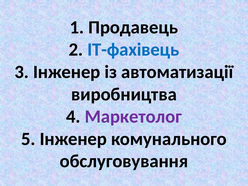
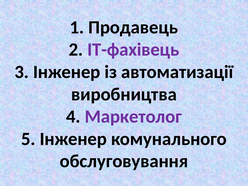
ІТ-фахівець colour: blue -> purple
